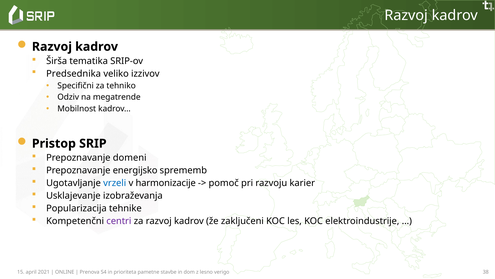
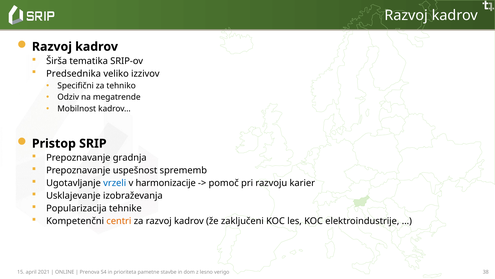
domeni: domeni -> gradnja
energijsko: energijsko -> uspešnost
centri colour: purple -> orange
